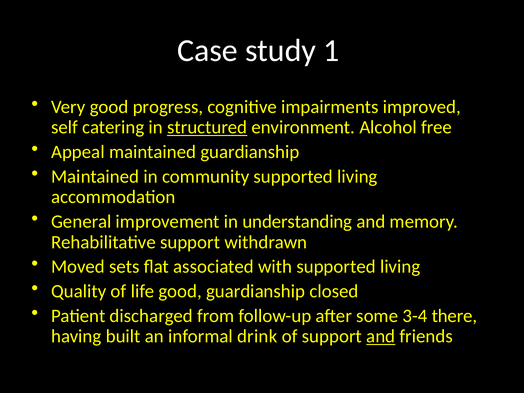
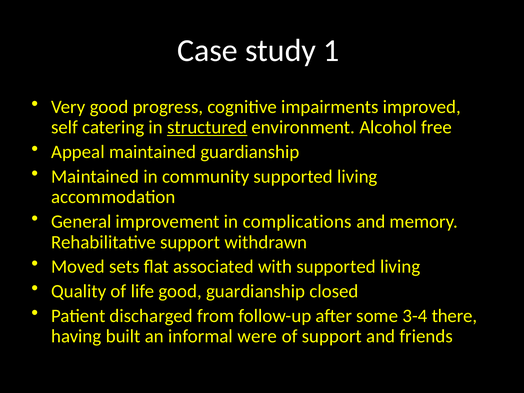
understanding: understanding -> complications
drink: drink -> were
and at (381, 336) underline: present -> none
